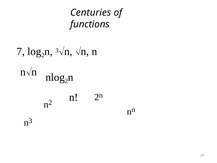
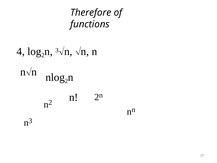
Centuries: Centuries -> Therefore
7: 7 -> 4
